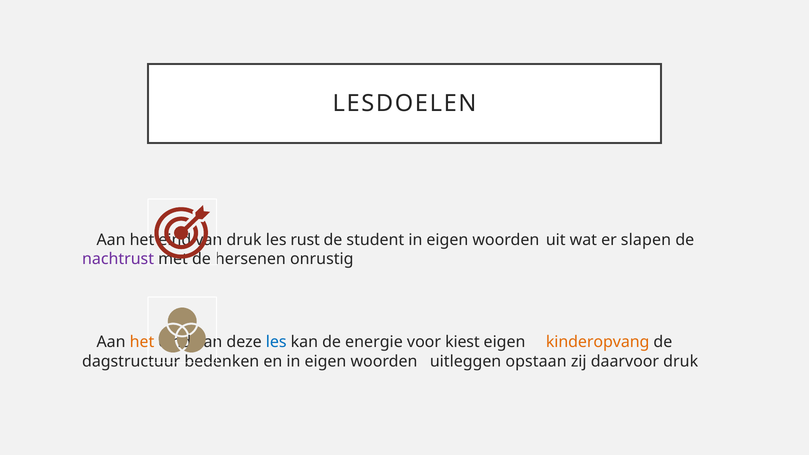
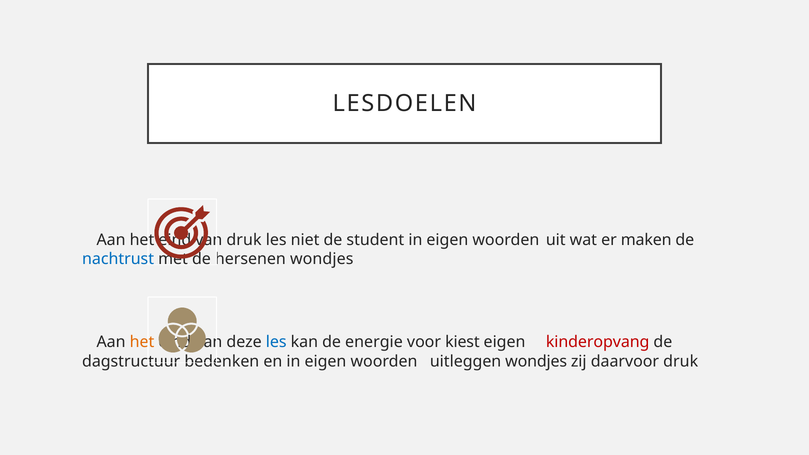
rust: rust -> niet
slapen: slapen -> maken
nachtrust colour: purple -> blue
hersenen onrustig: onrustig -> wondjes
kinderopvang colour: orange -> red
uitleggen opstaan: opstaan -> wondjes
